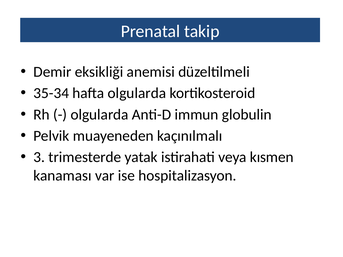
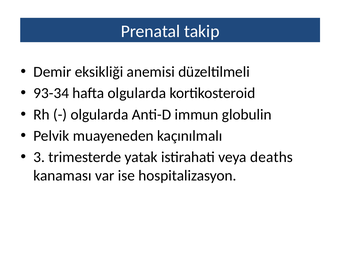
35-34: 35-34 -> 93-34
kısmen: kısmen -> deaths
